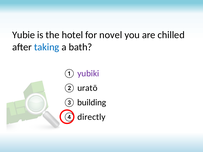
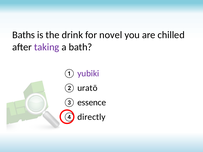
Yubie: Yubie -> Baths
hotel: hotel -> drink
taking colour: blue -> purple
building: building -> essence
